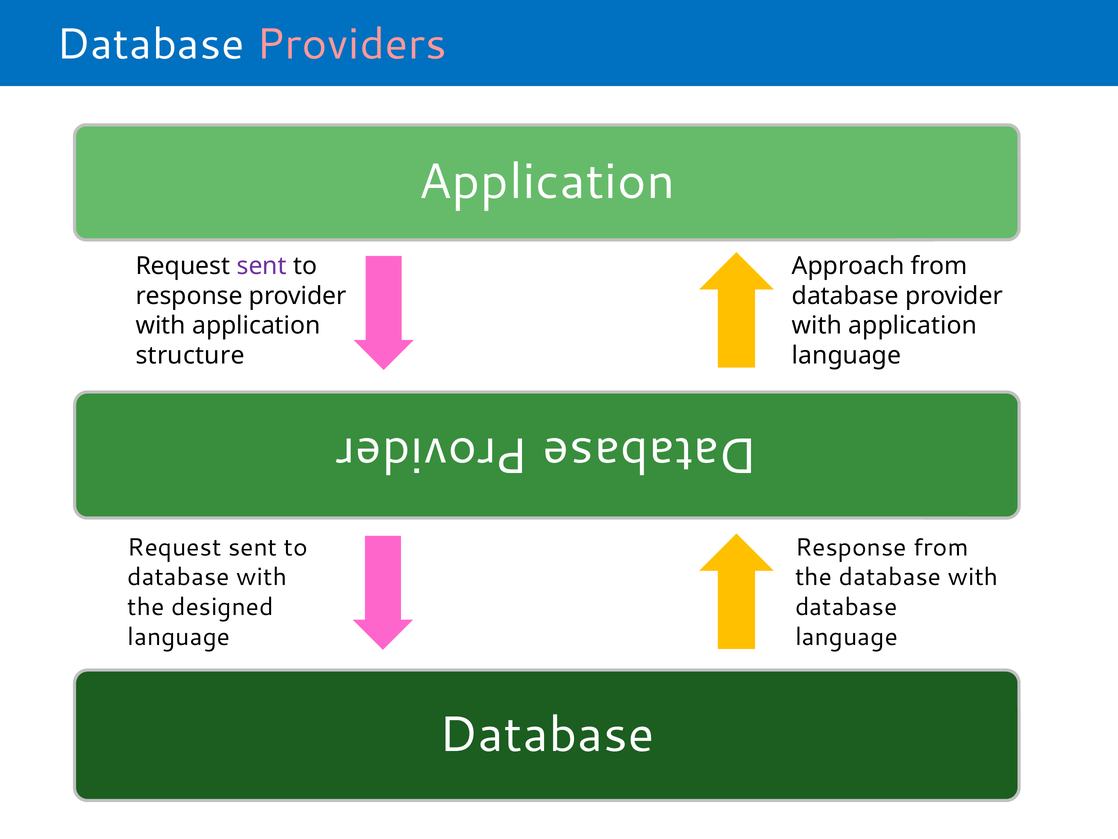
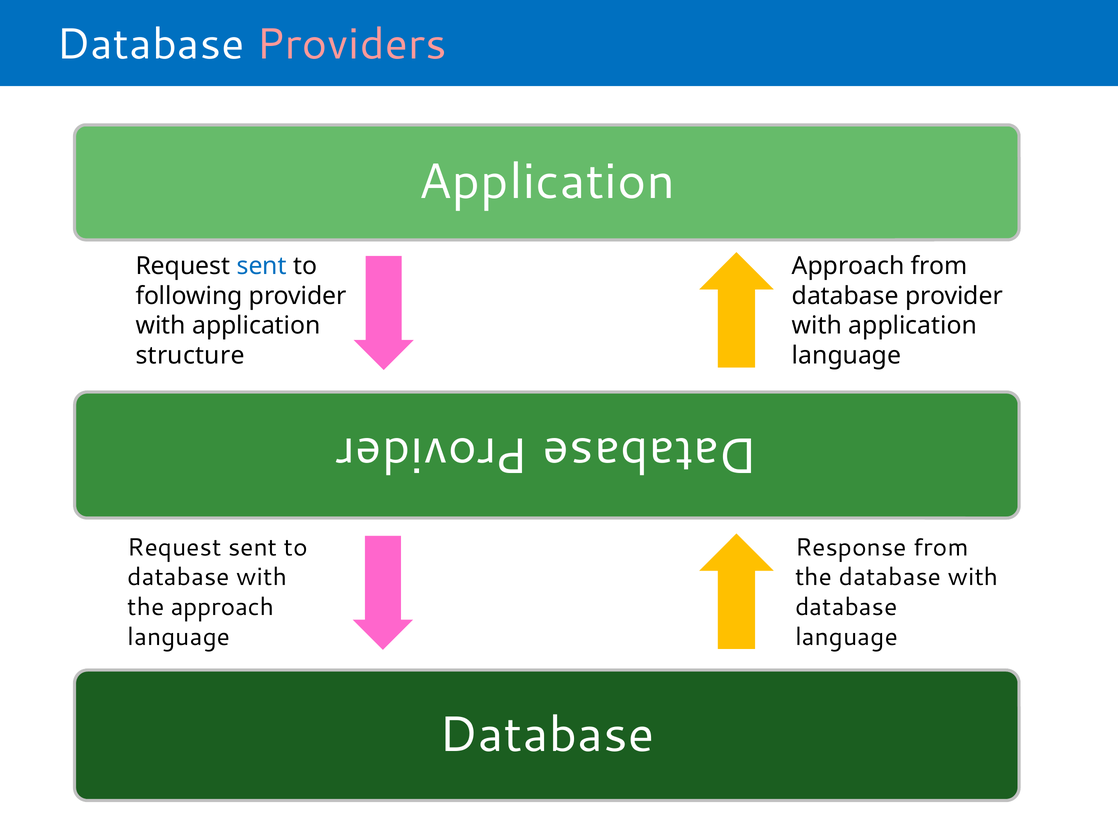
sent at (262, 266) colour: purple -> blue
response at (189, 296): response -> following
the designed: designed -> approach
